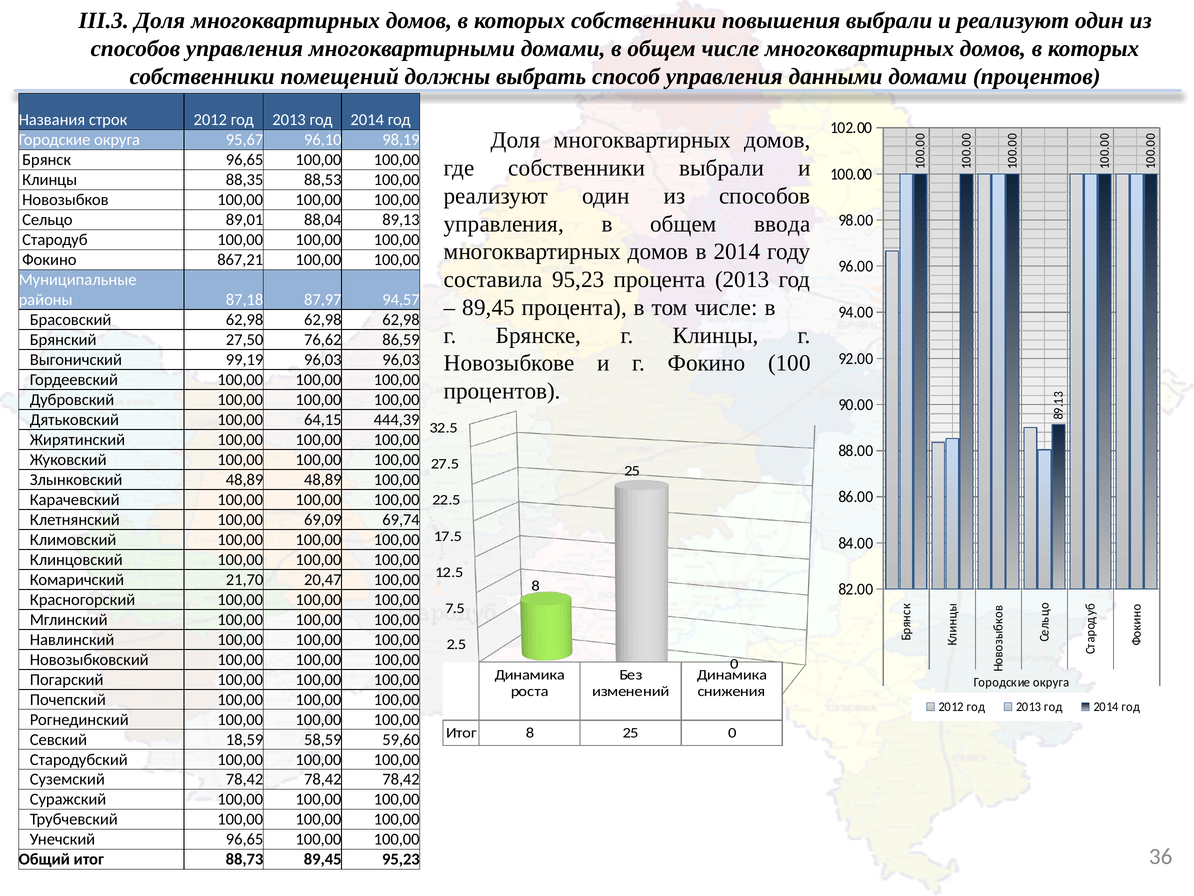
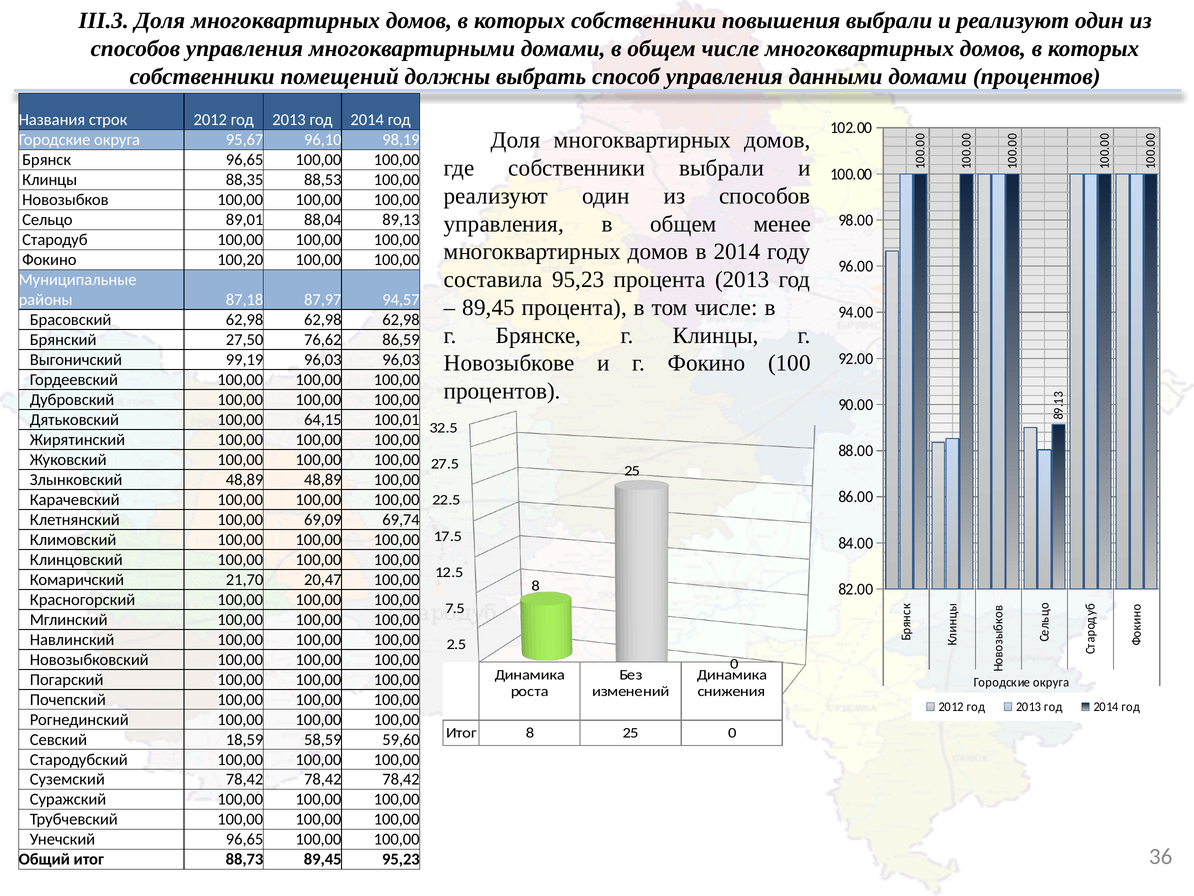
ввода: ввода -> менее
867,21: 867,21 -> 100,20
444,39: 444,39 -> 100,01
